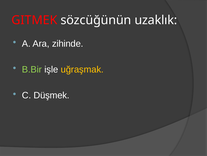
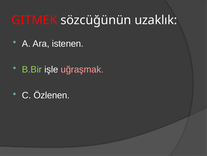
zihinde: zihinde -> istenen
uğraşmak colour: yellow -> pink
Düşmek: Düşmek -> Özlenen
